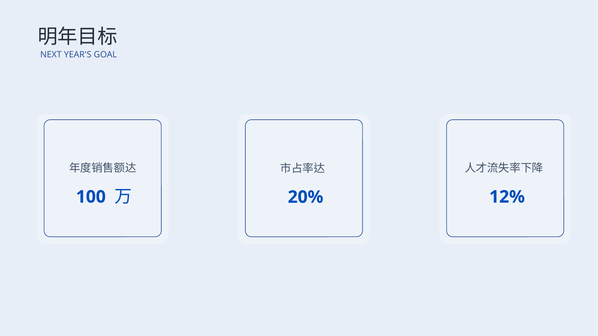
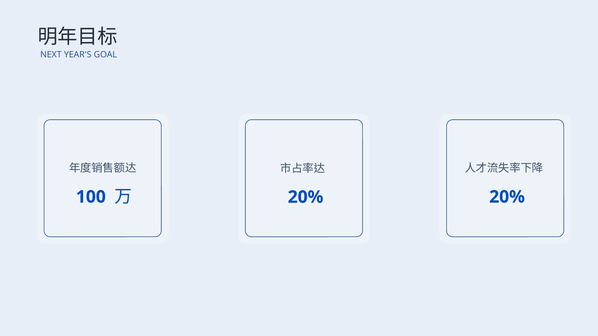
12% at (507, 197): 12% -> 20%
